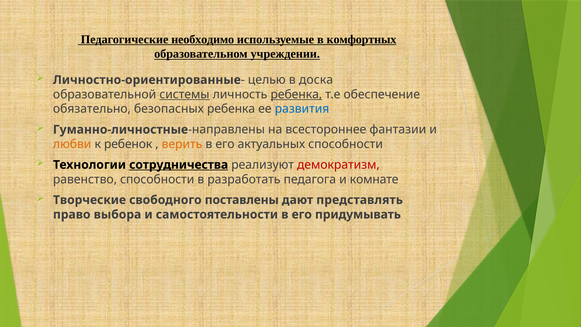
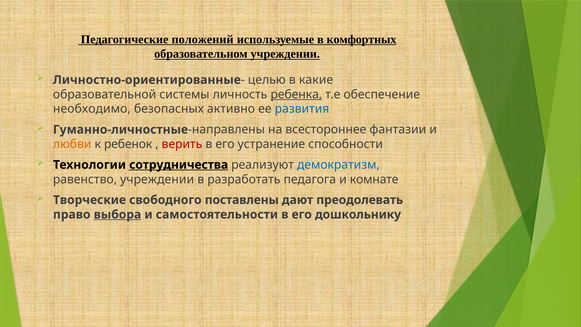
необходимо: необходимо -> положений
доска: доска -> какие
системы underline: present -> none
обязательно: обязательно -> необходимо
безопасных ребенка: ребенка -> активно
верить colour: orange -> red
актуальных: актуальных -> устранение
демократизм colour: red -> blue
равенство способности: способности -> учреждении
представлять: представлять -> преодолевать
выбора underline: none -> present
придумывать: придумывать -> дошкольнику
